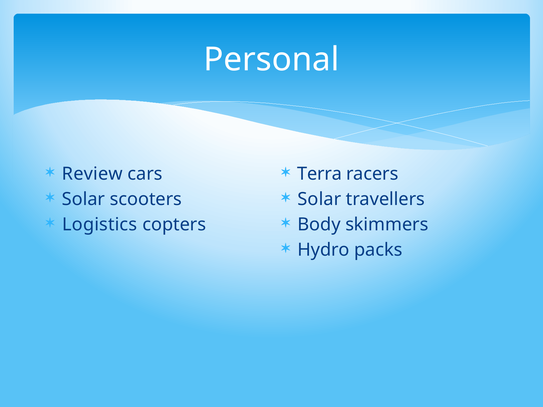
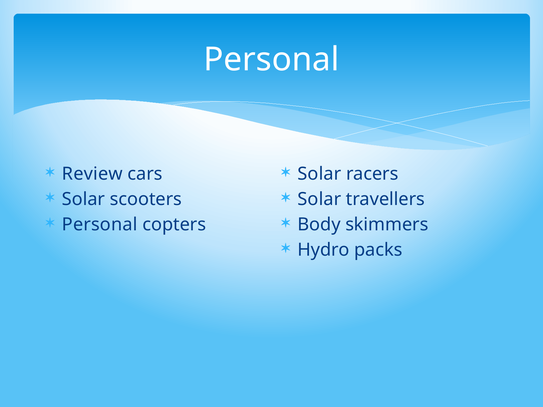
Terra at (320, 174): Terra -> Solar
Logistics at (100, 225): Logistics -> Personal
